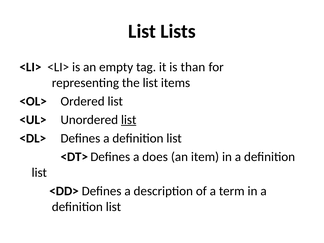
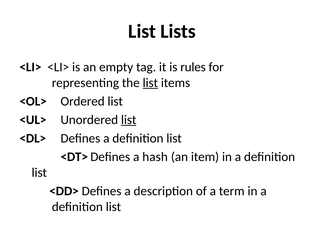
than: than -> rules
list at (150, 83) underline: none -> present
does: does -> hash
